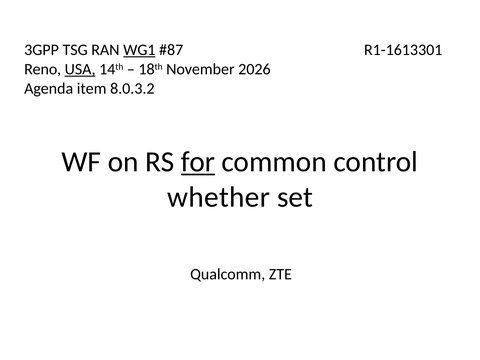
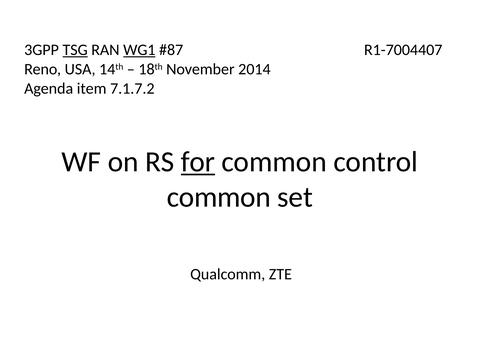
TSG underline: none -> present
R1-1613301: R1-1613301 -> R1-7004407
USA underline: present -> none
2026: 2026 -> 2014
8.0.3.2: 8.0.3.2 -> 7.1.7.2
whether at (219, 197): whether -> common
